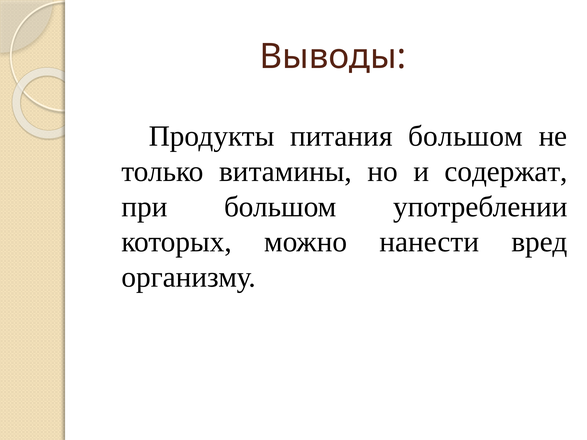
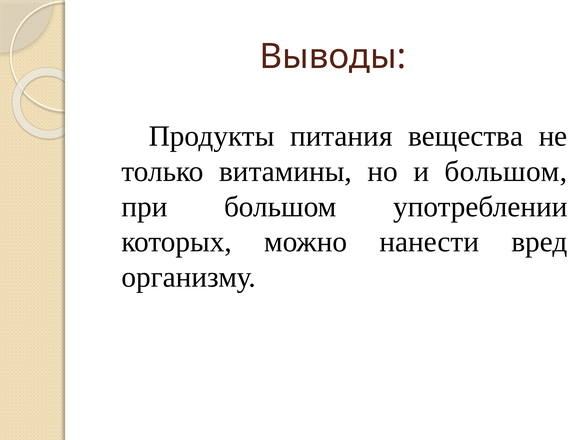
питания большом: большом -> вещества
и содержат: содержат -> большом
